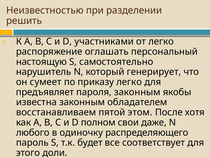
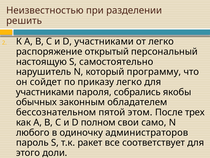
оглашать: оглашать -> открытый
генерирует: генерирует -> программу
сумеет: сумеет -> сойдет
предъявляет at (45, 92): предъявляет -> участниками
пароля законным: законным -> собрались
известна: известна -> обычных
восстанавливаем: восстанавливаем -> бессознательном
хотя: хотя -> трех
даже: даже -> само
распределяющего: распределяющего -> администраторов
будет: будет -> ракет
